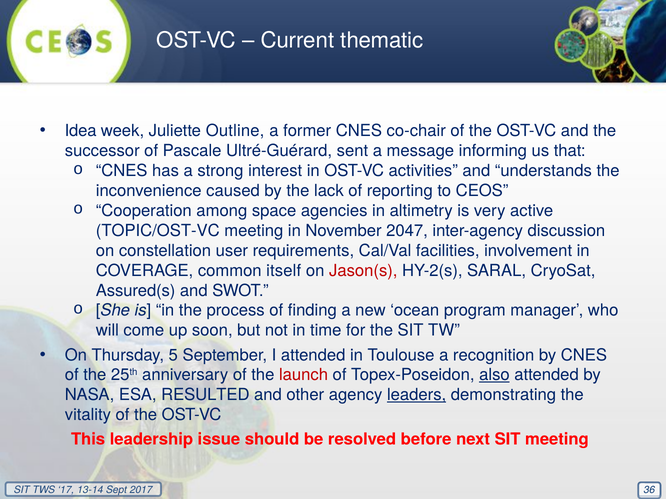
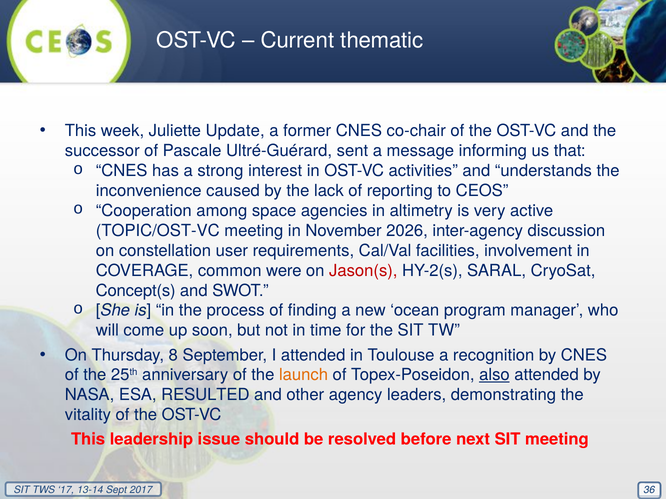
Idea at (81, 131): Idea -> This
Outline: Outline -> Update
2047: 2047 -> 2026
itself: itself -> were
Assured(s: Assured(s -> Concept(s
5: 5 -> 8
launch colour: red -> orange
leaders underline: present -> none
